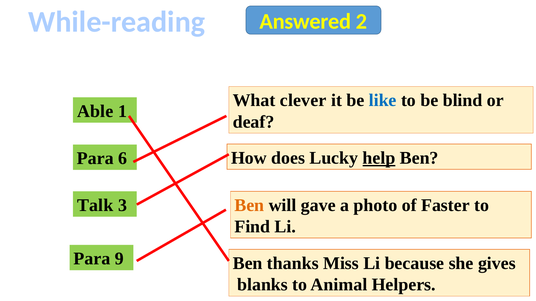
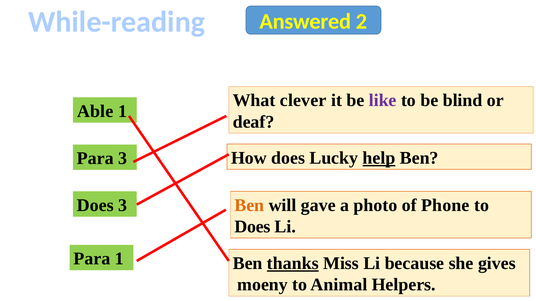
like colour: blue -> purple
Para 6: 6 -> 3
Talk at (95, 206): Talk -> Does
Faster: Faster -> Phone
Find at (252, 227): Find -> Does
Para 9: 9 -> 1
thanks underline: none -> present
blanks: blanks -> moeny
